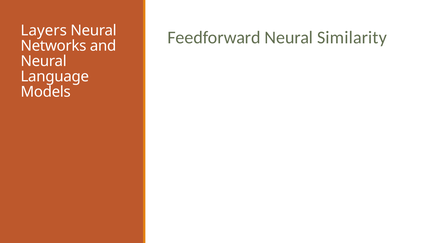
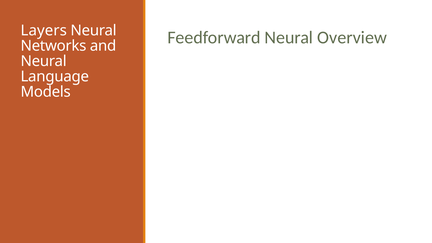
Similarity: Similarity -> Overview
